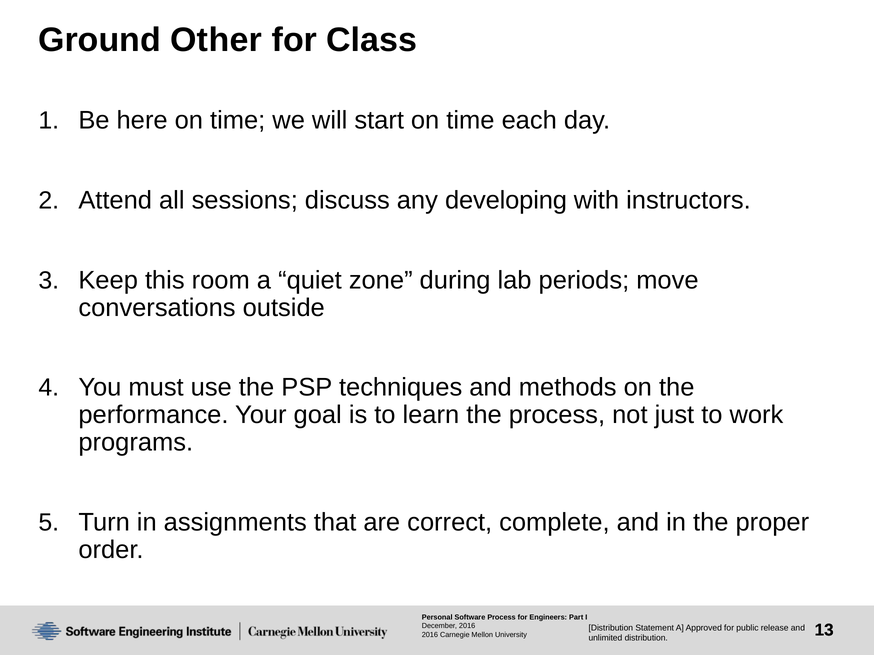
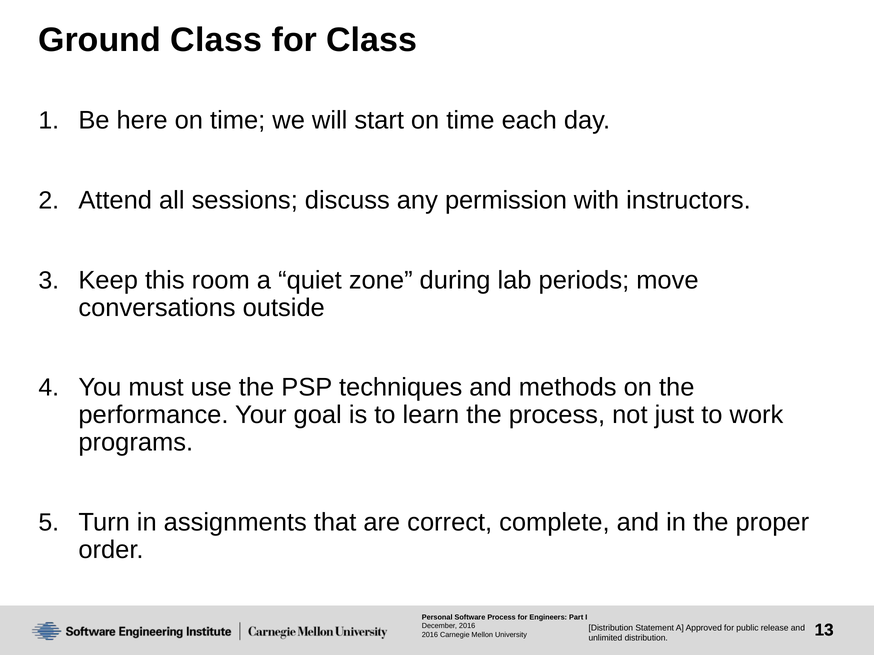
Ground Other: Other -> Class
developing: developing -> permission
